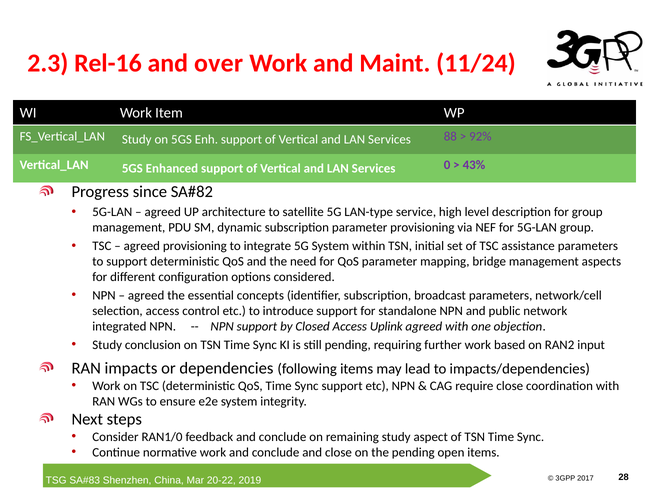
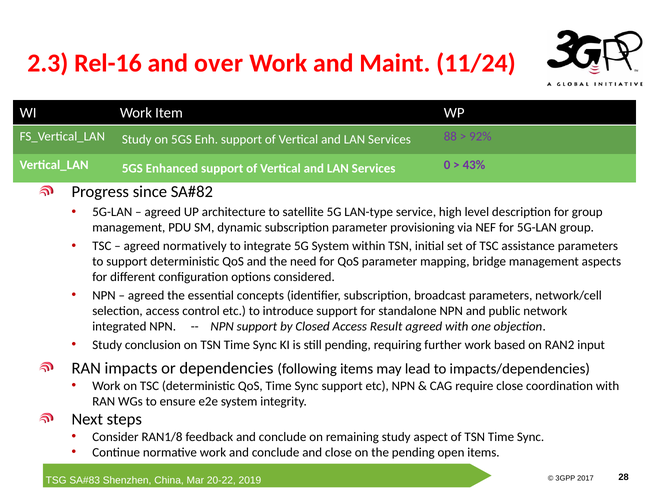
agreed provisioning: provisioning -> normatively
Uplink: Uplink -> Result
RAN1/0: RAN1/0 -> RAN1/8
